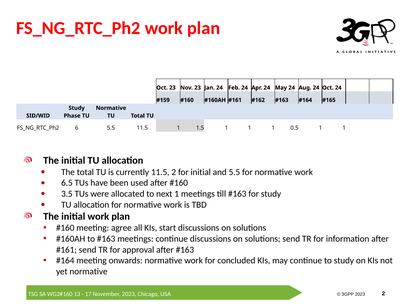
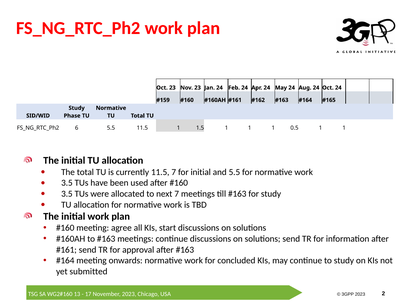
11.5 2: 2 -> 7
6.5 at (67, 183): 6.5 -> 3.5
next 1: 1 -> 7
yet normative: normative -> submitted
